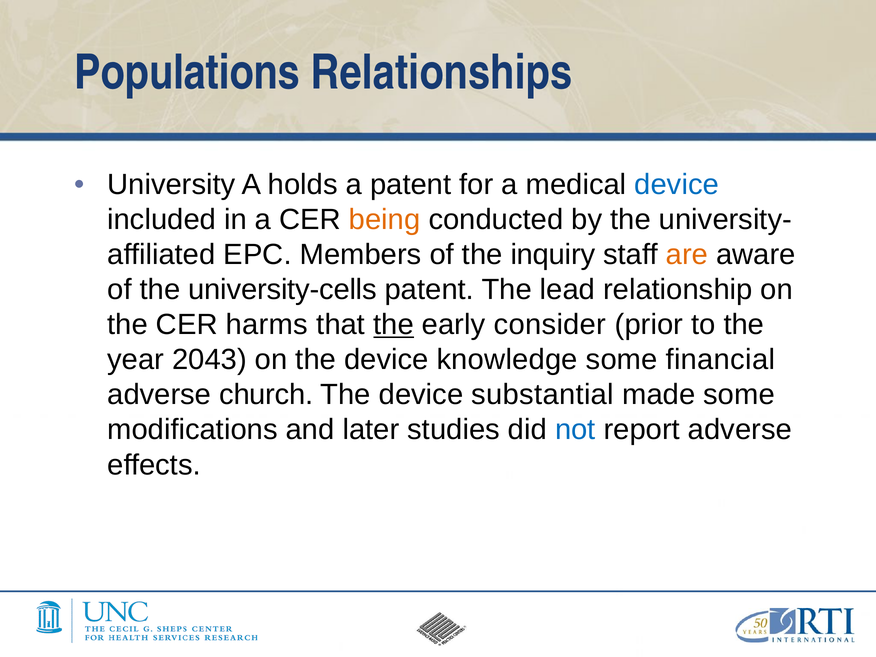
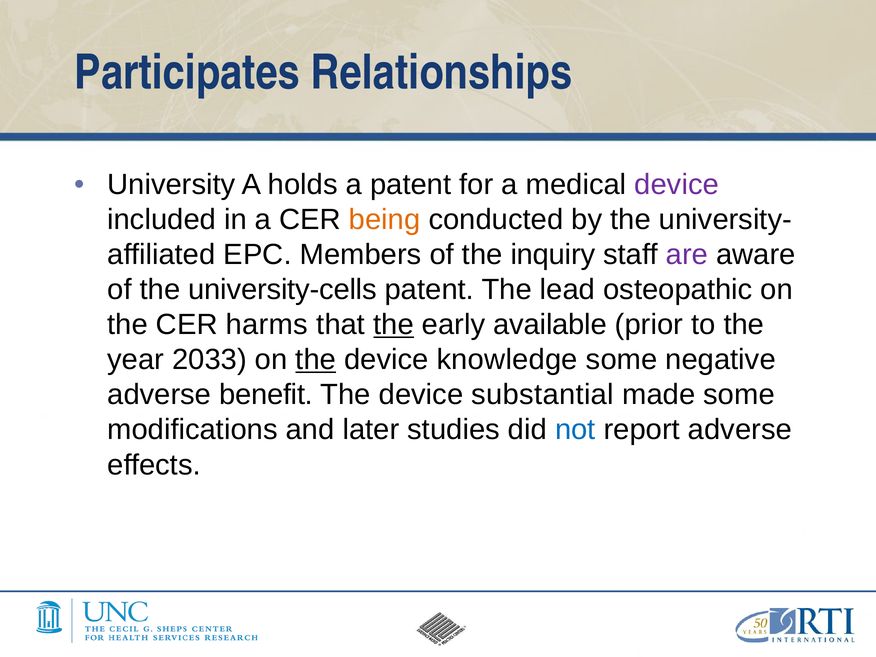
Populations: Populations -> Participates
device at (677, 185) colour: blue -> purple
are colour: orange -> purple
relationship: relationship -> osteopathic
consider: consider -> available
2043: 2043 -> 2033
the at (316, 360) underline: none -> present
financial: financial -> negative
church: church -> benefit
